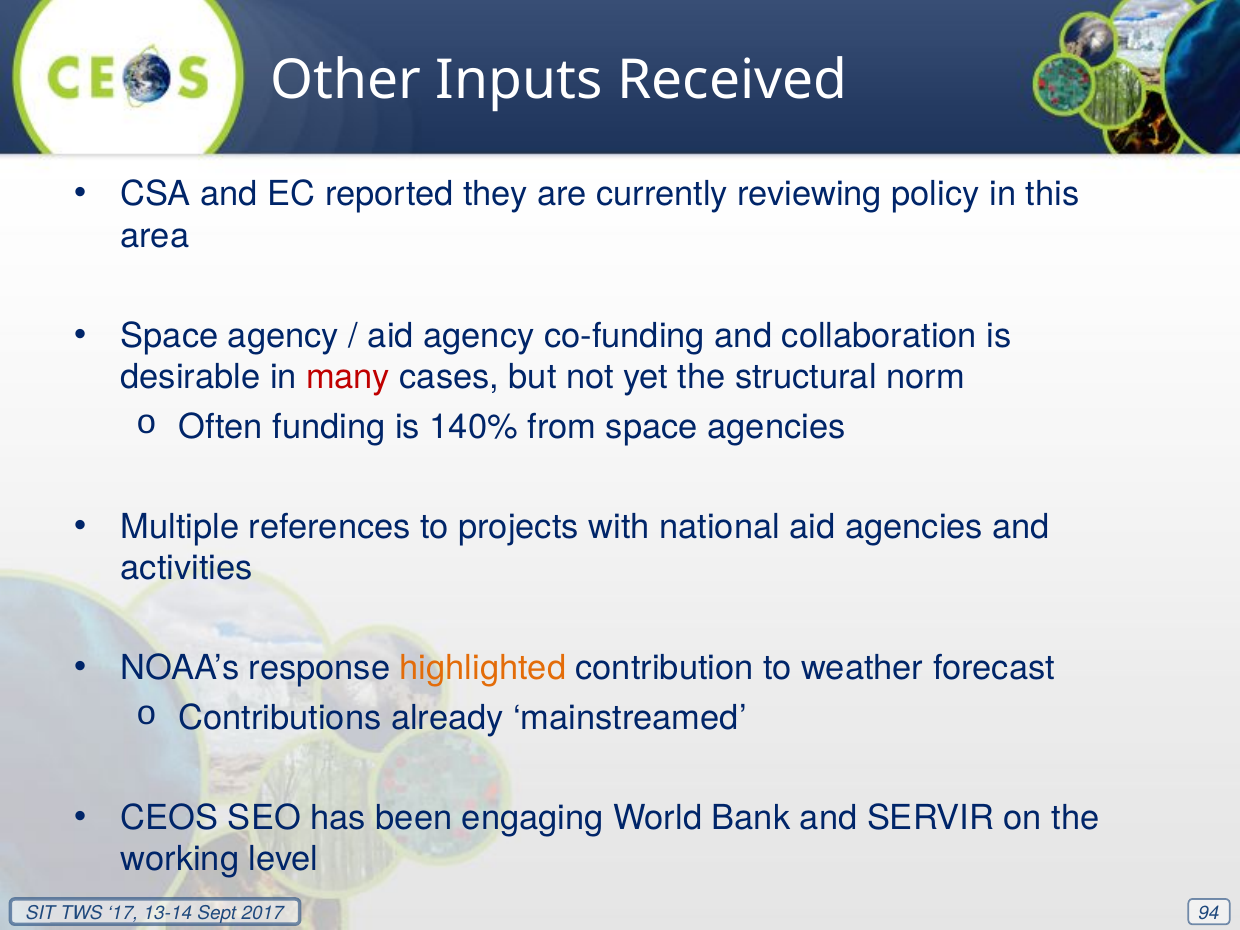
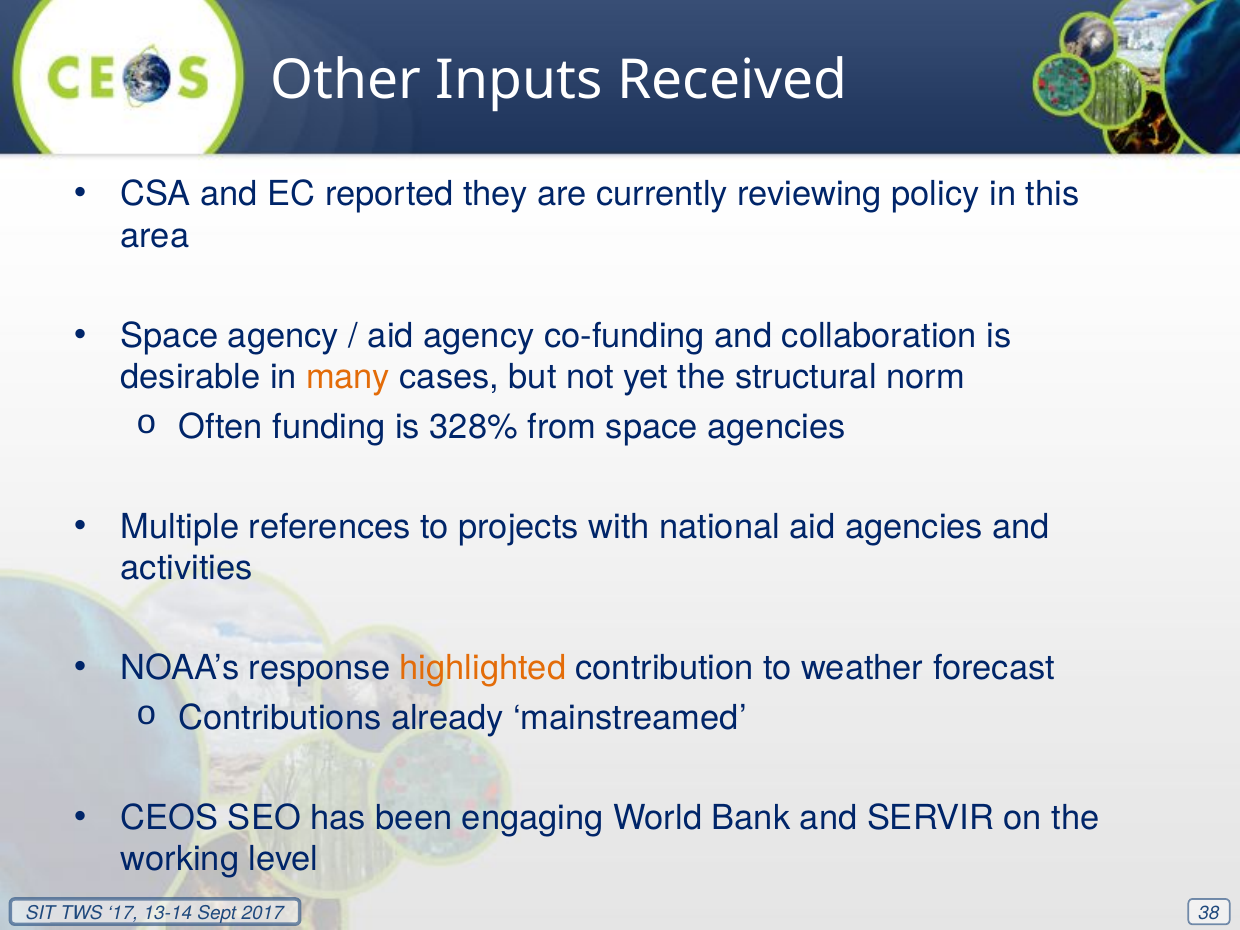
many colour: red -> orange
140%: 140% -> 328%
94: 94 -> 38
